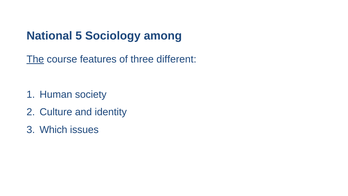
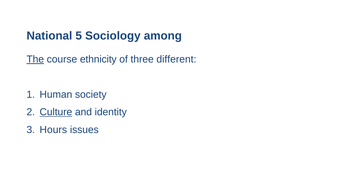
features: features -> ethnicity
Culture underline: none -> present
Which: Which -> Hours
